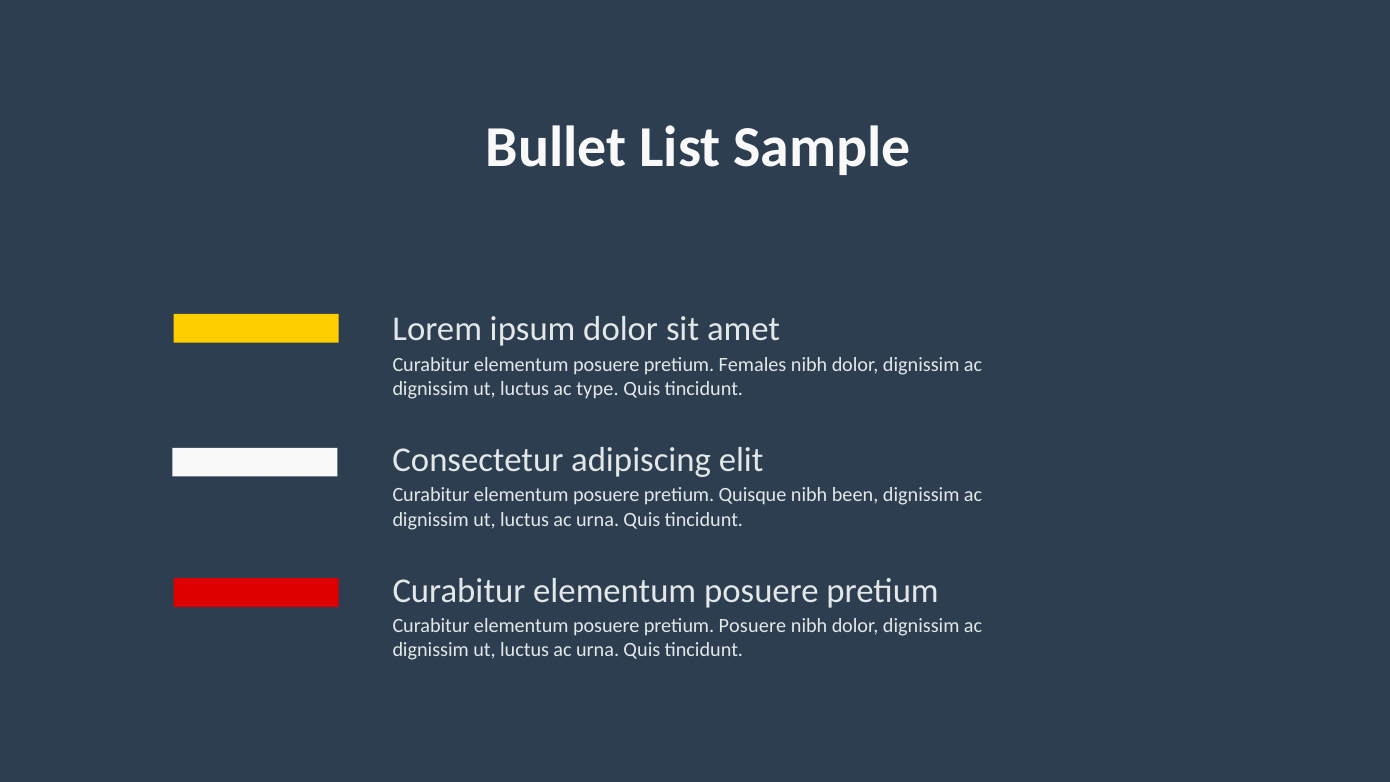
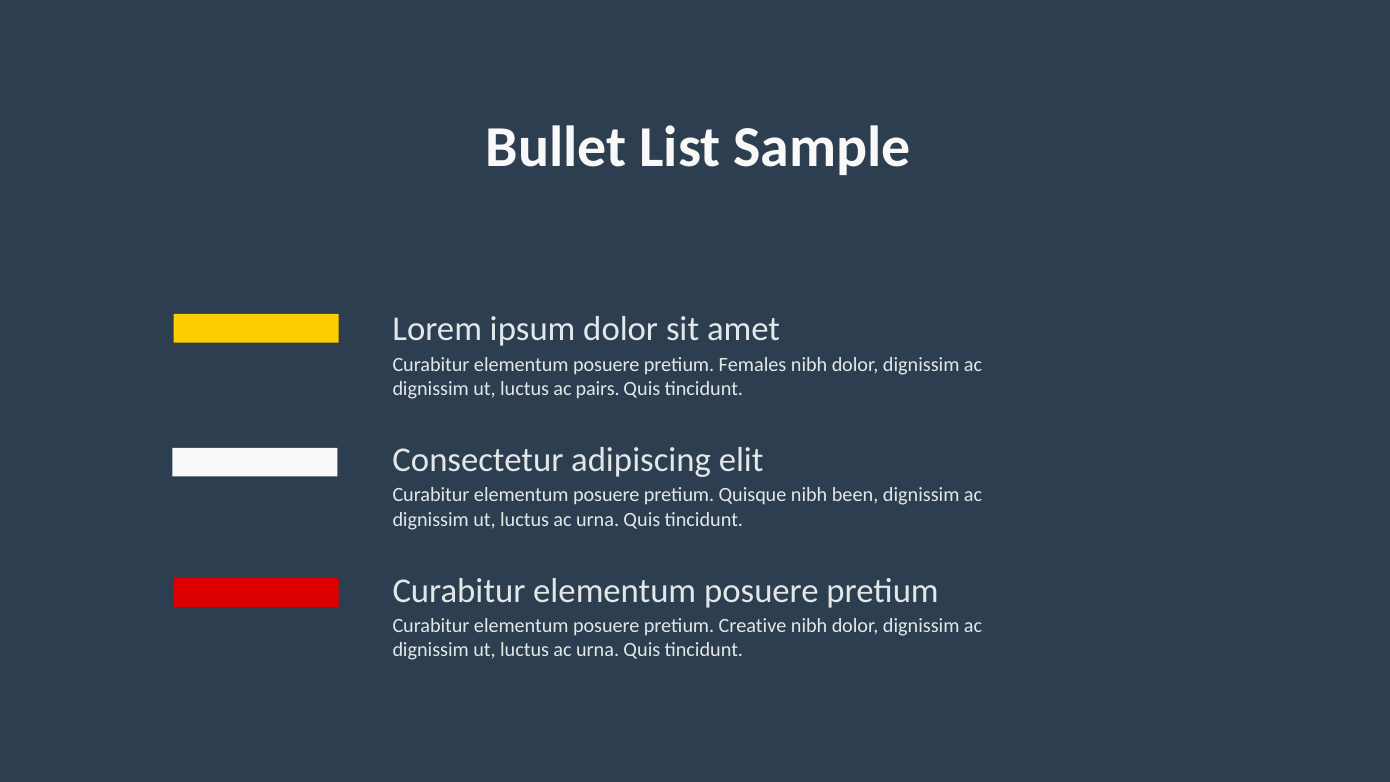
type: type -> pairs
pretium Posuere: Posuere -> Creative
